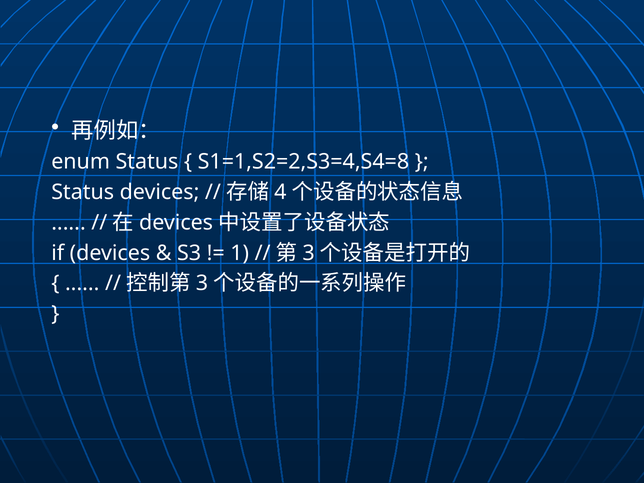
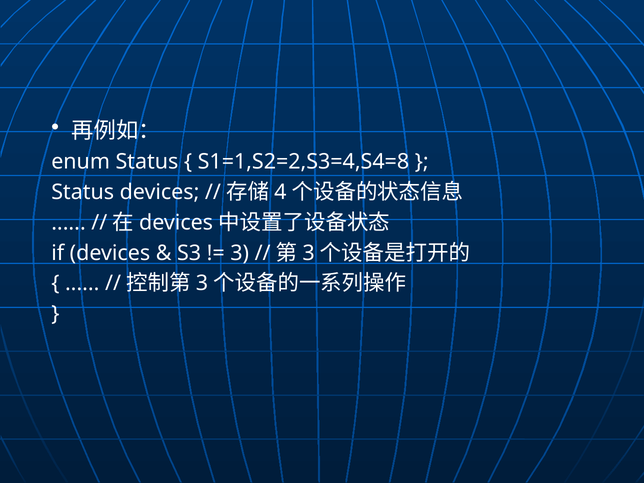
1 at (240, 253): 1 -> 3
